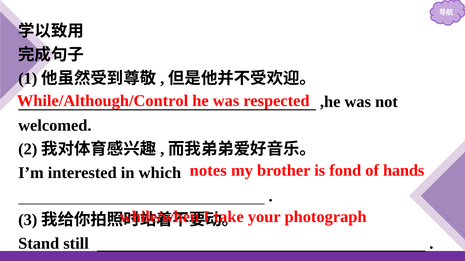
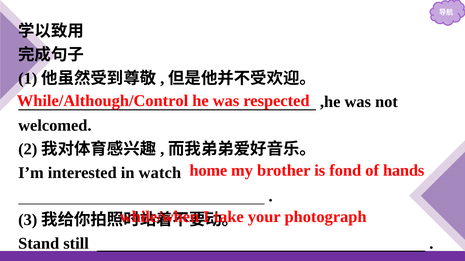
notes: notes -> home
which: which -> watch
